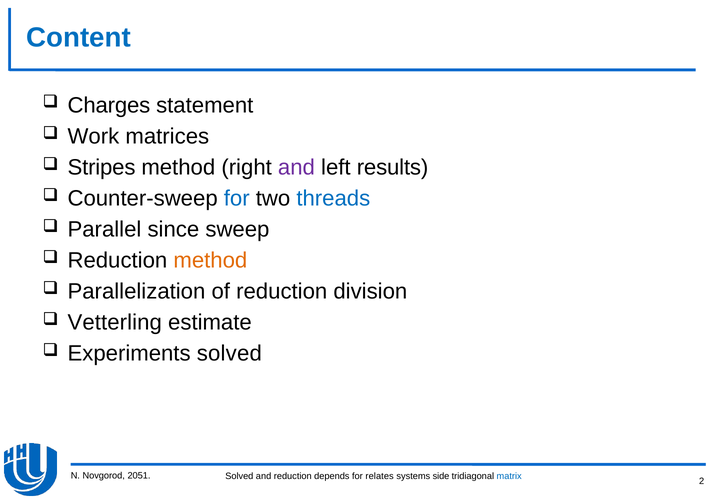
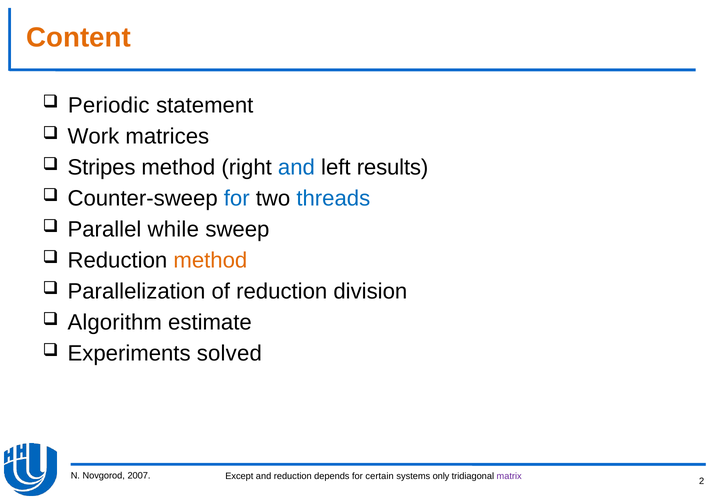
Content colour: blue -> orange
Charges: Charges -> Periodic
and at (296, 167) colour: purple -> blue
since: since -> while
Vetterling: Vetterling -> Algorithm
2051: 2051 -> 2007
Solved at (239, 476): Solved -> Except
relates: relates -> certain
side: side -> only
matrix colour: blue -> purple
